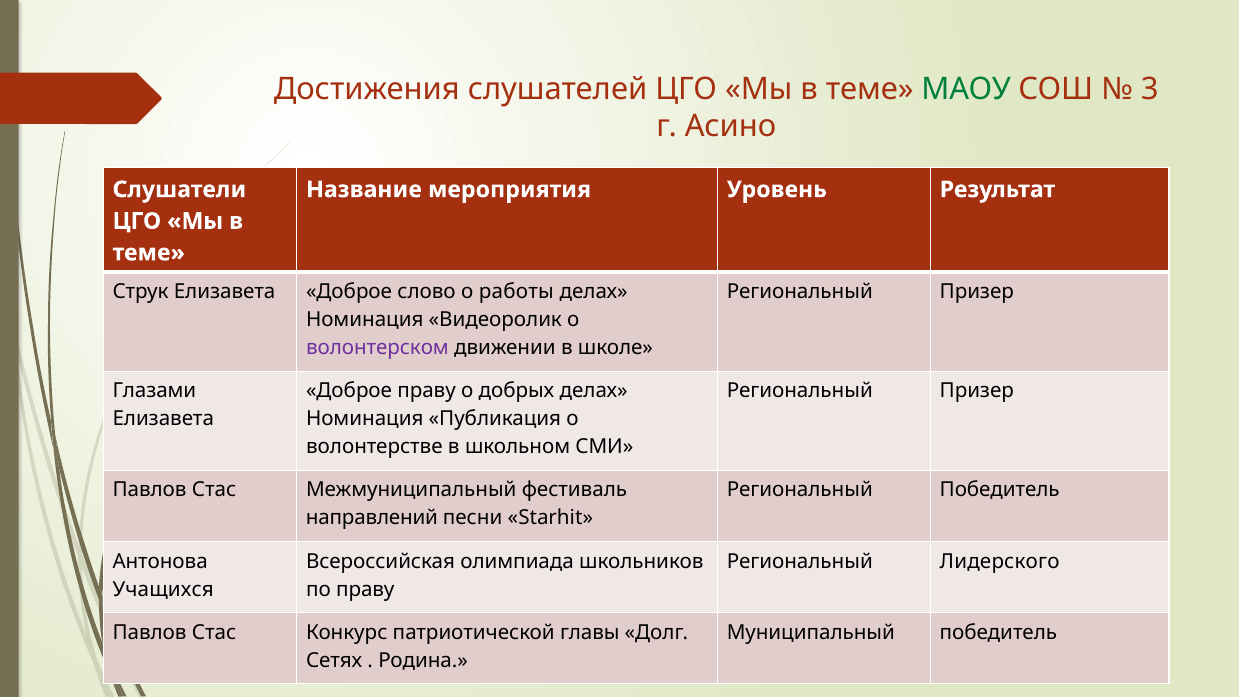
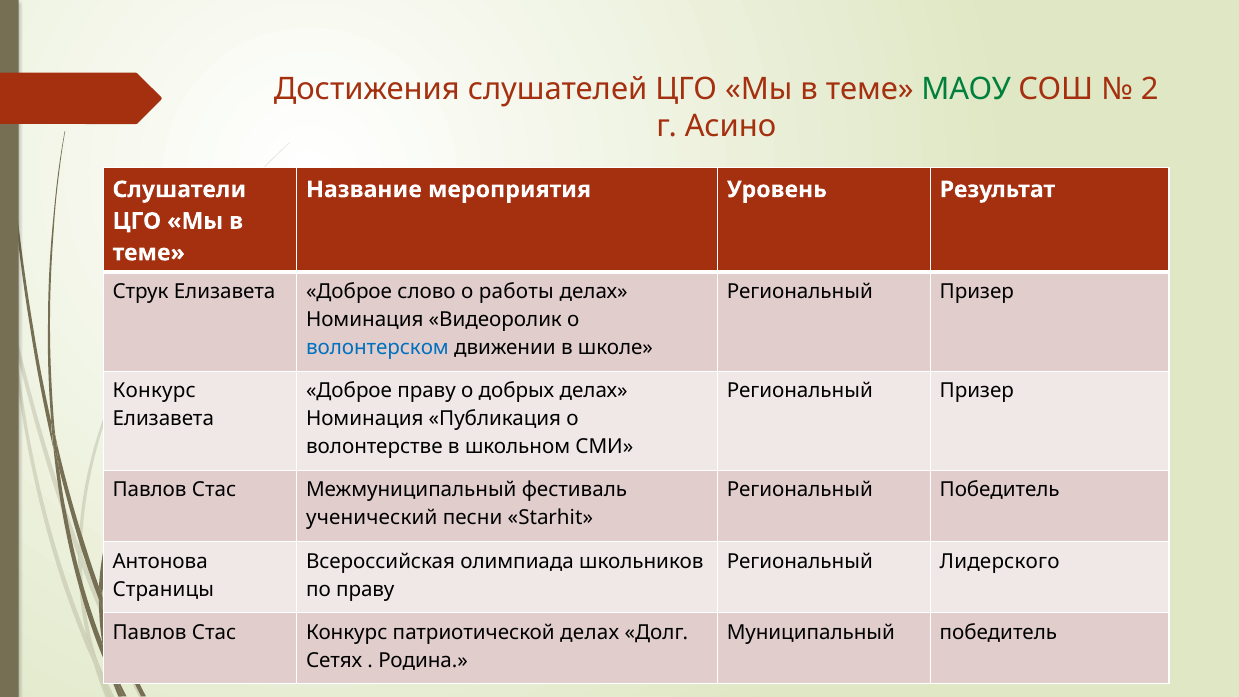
3: 3 -> 2
волонтерском colour: purple -> blue
Глазами at (154, 391): Глазами -> Конкурс
направлений: направлений -> ученический
Учащихся: Учащихся -> Страницы
патриотической главы: главы -> делах
